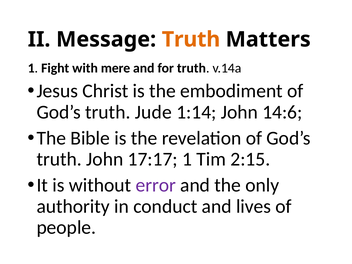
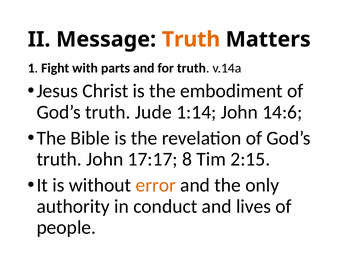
mere: mere -> parts
17:17 1: 1 -> 8
error colour: purple -> orange
